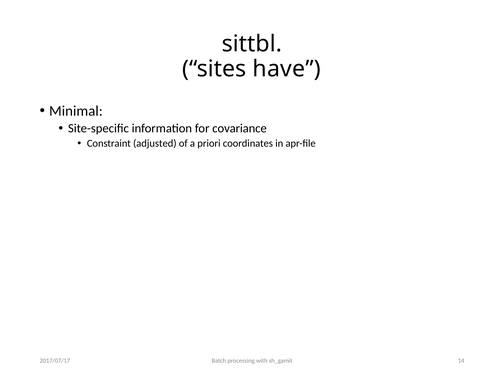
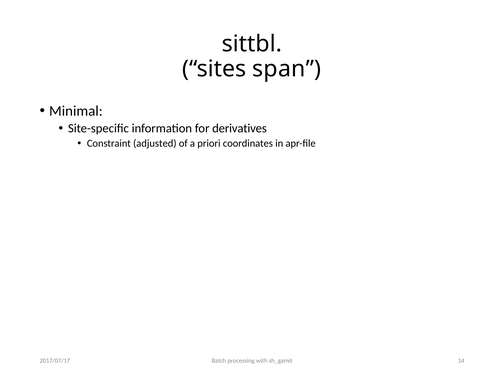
have: have -> span
covariance: covariance -> derivatives
